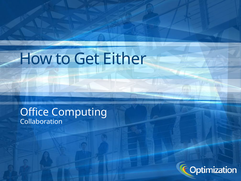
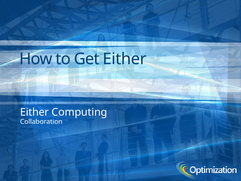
Office at (34, 112): Office -> Either
